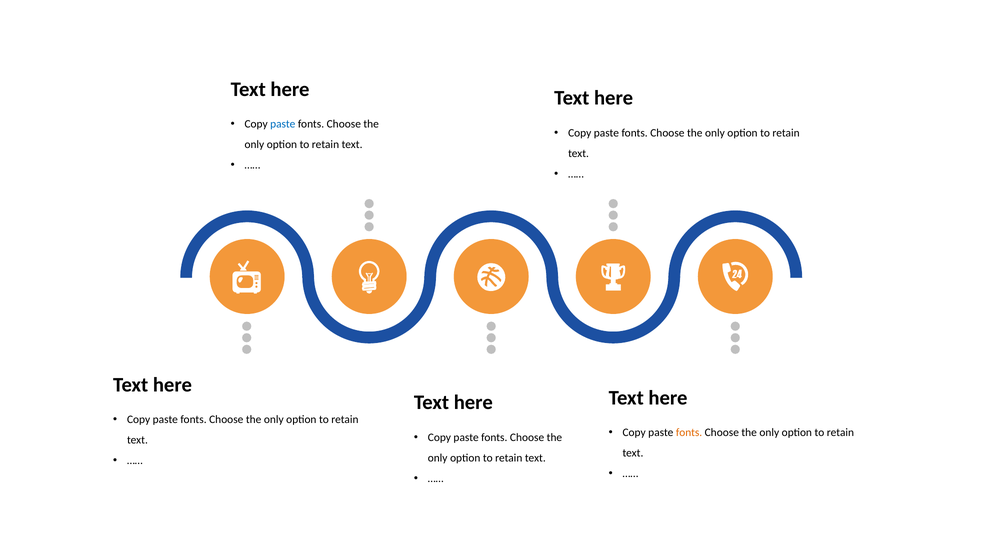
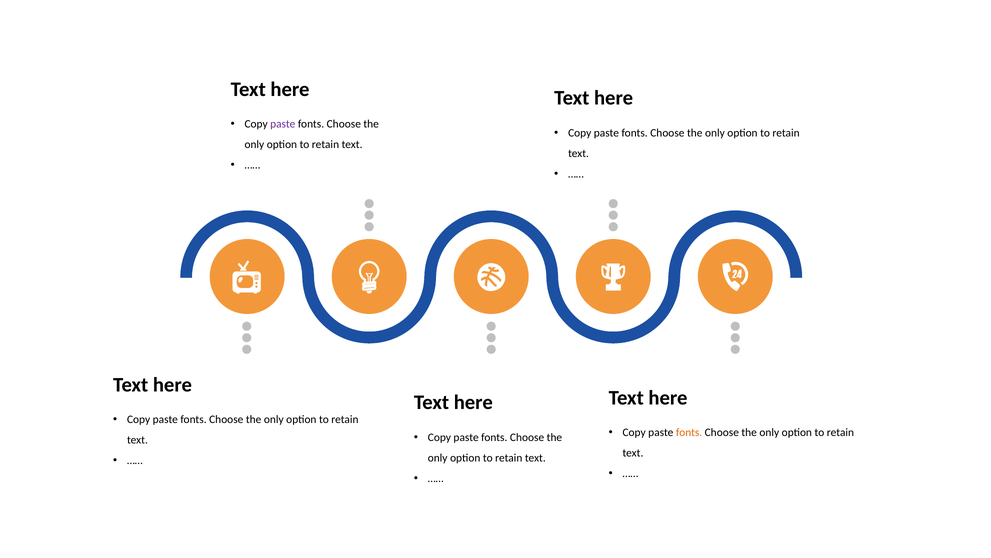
paste at (283, 124) colour: blue -> purple
